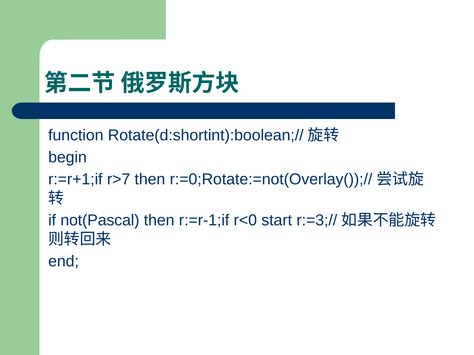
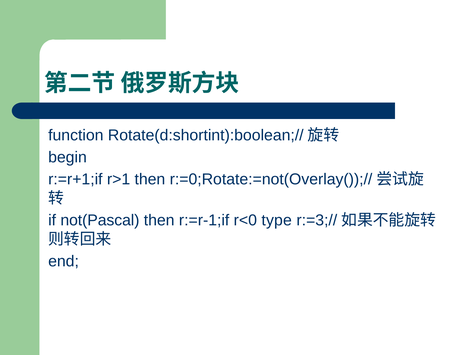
r>7: r>7 -> r>1
start: start -> type
